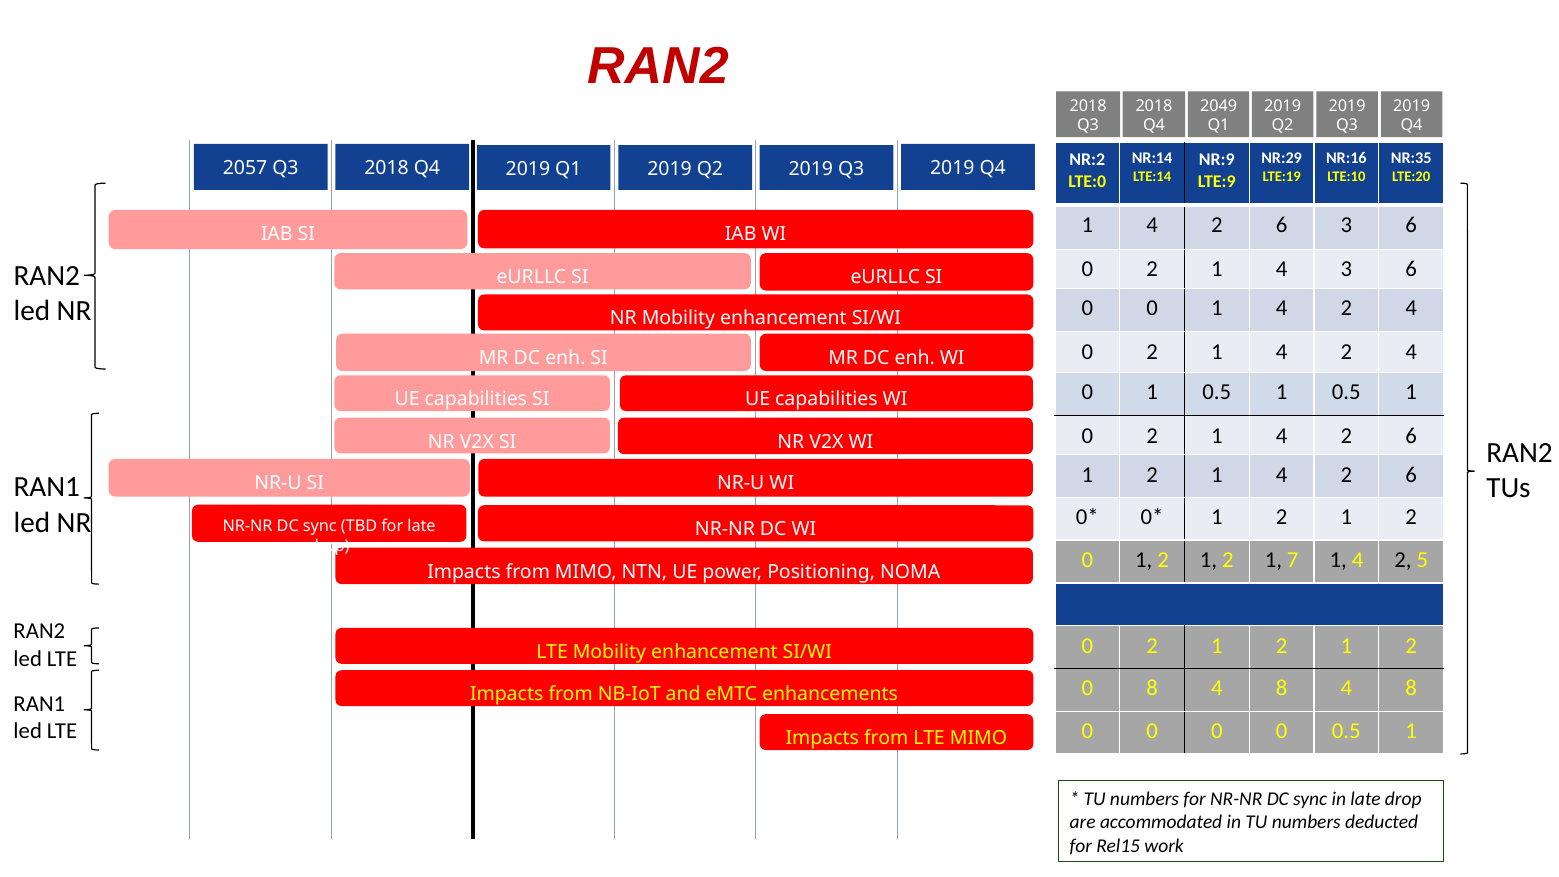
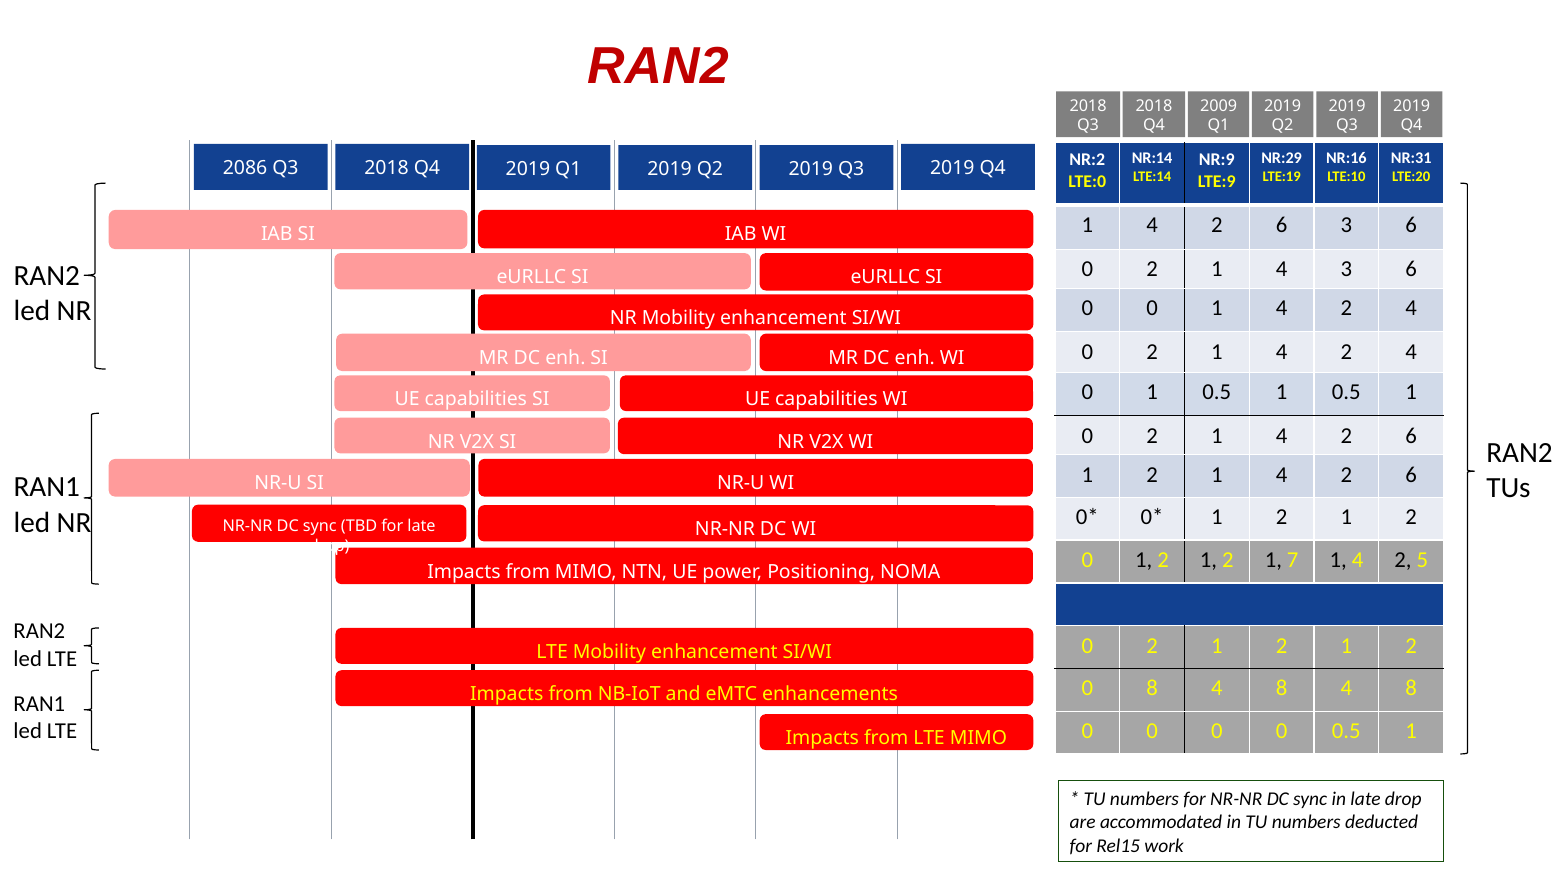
2049: 2049 -> 2009
NR:35: NR:35 -> NR:31
2057: 2057 -> 2086
